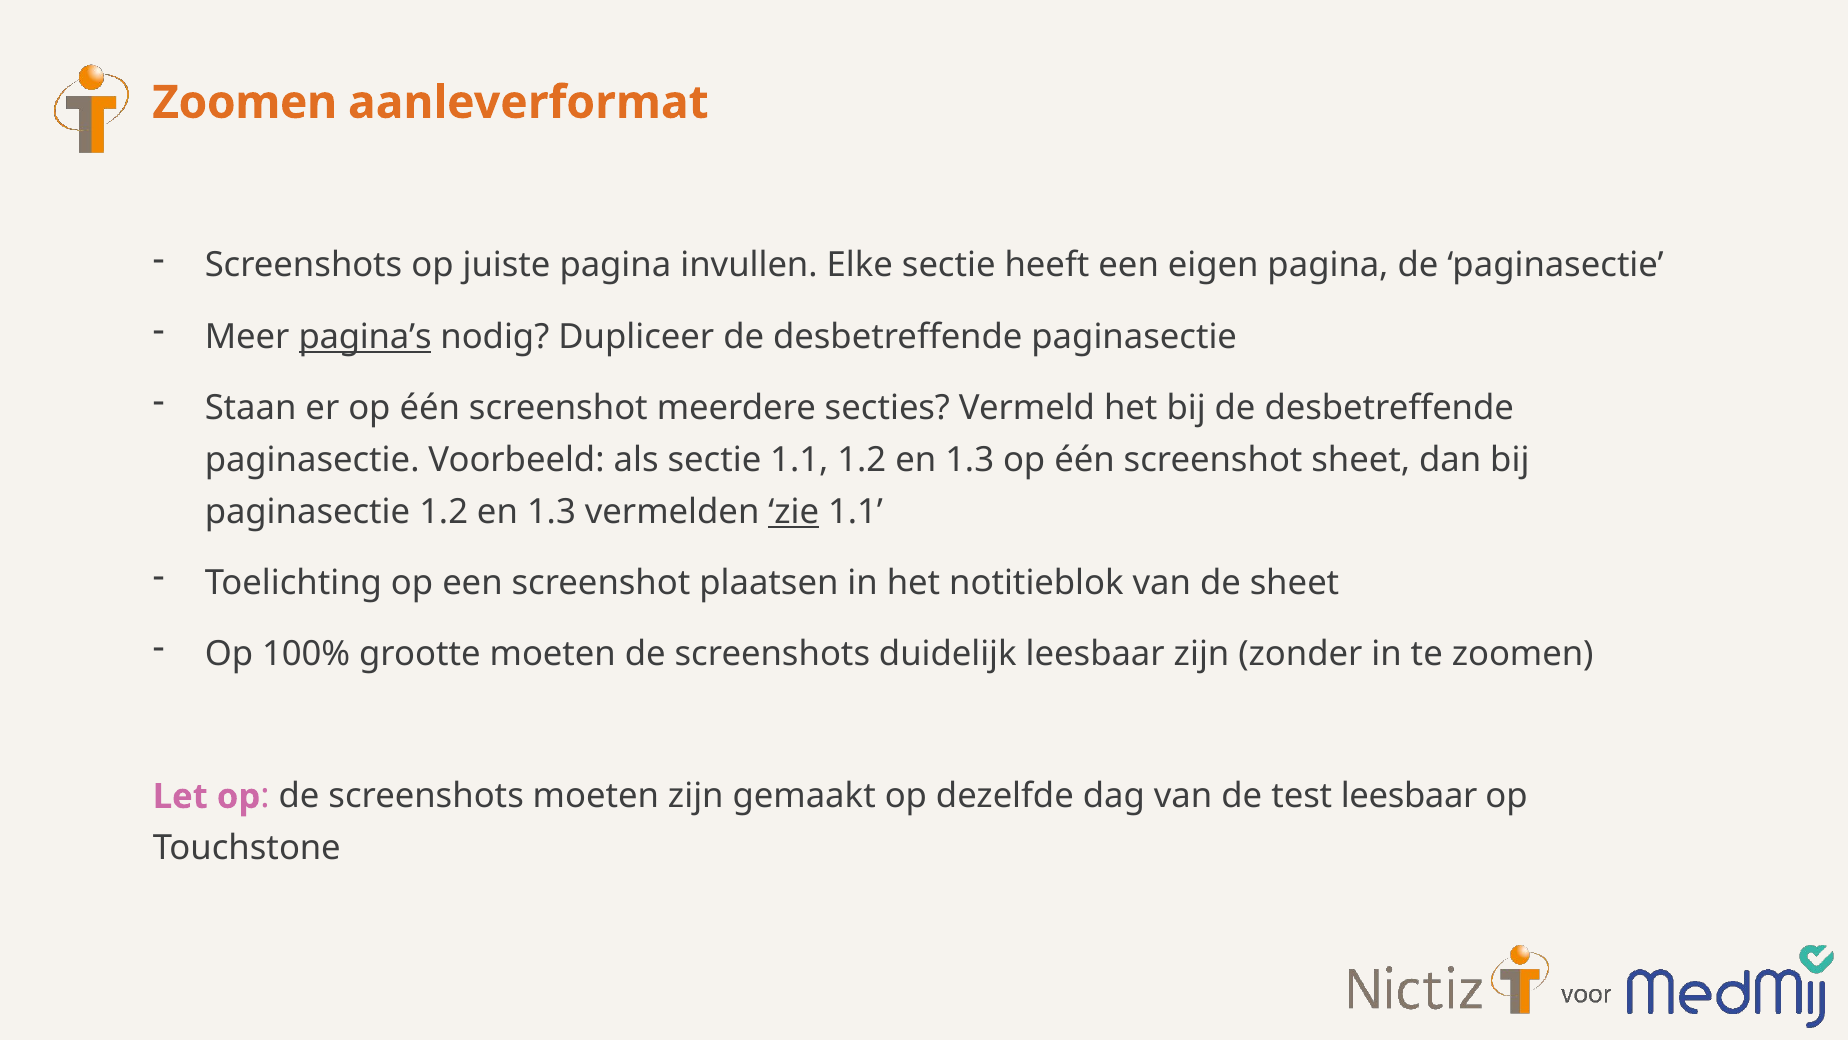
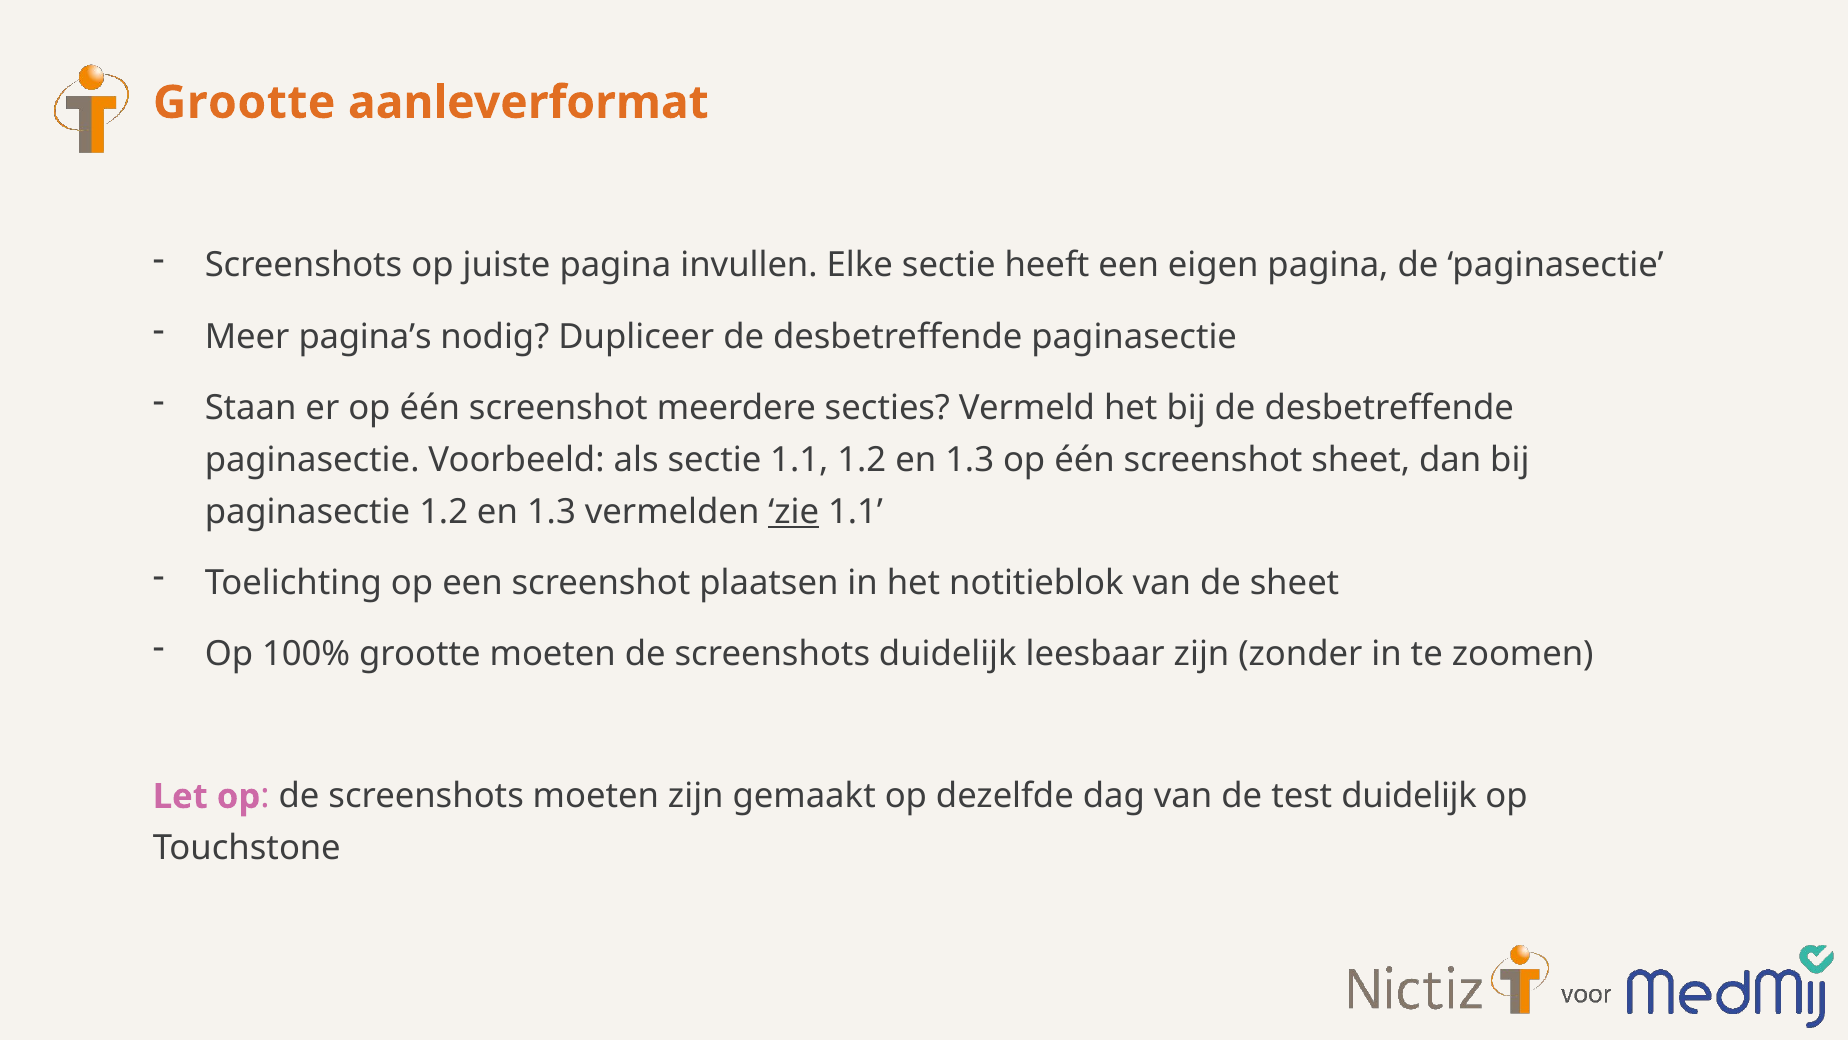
Zoomen at (245, 103): Zoomen -> Grootte
pagina’s underline: present -> none
test leesbaar: leesbaar -> duidelijk
